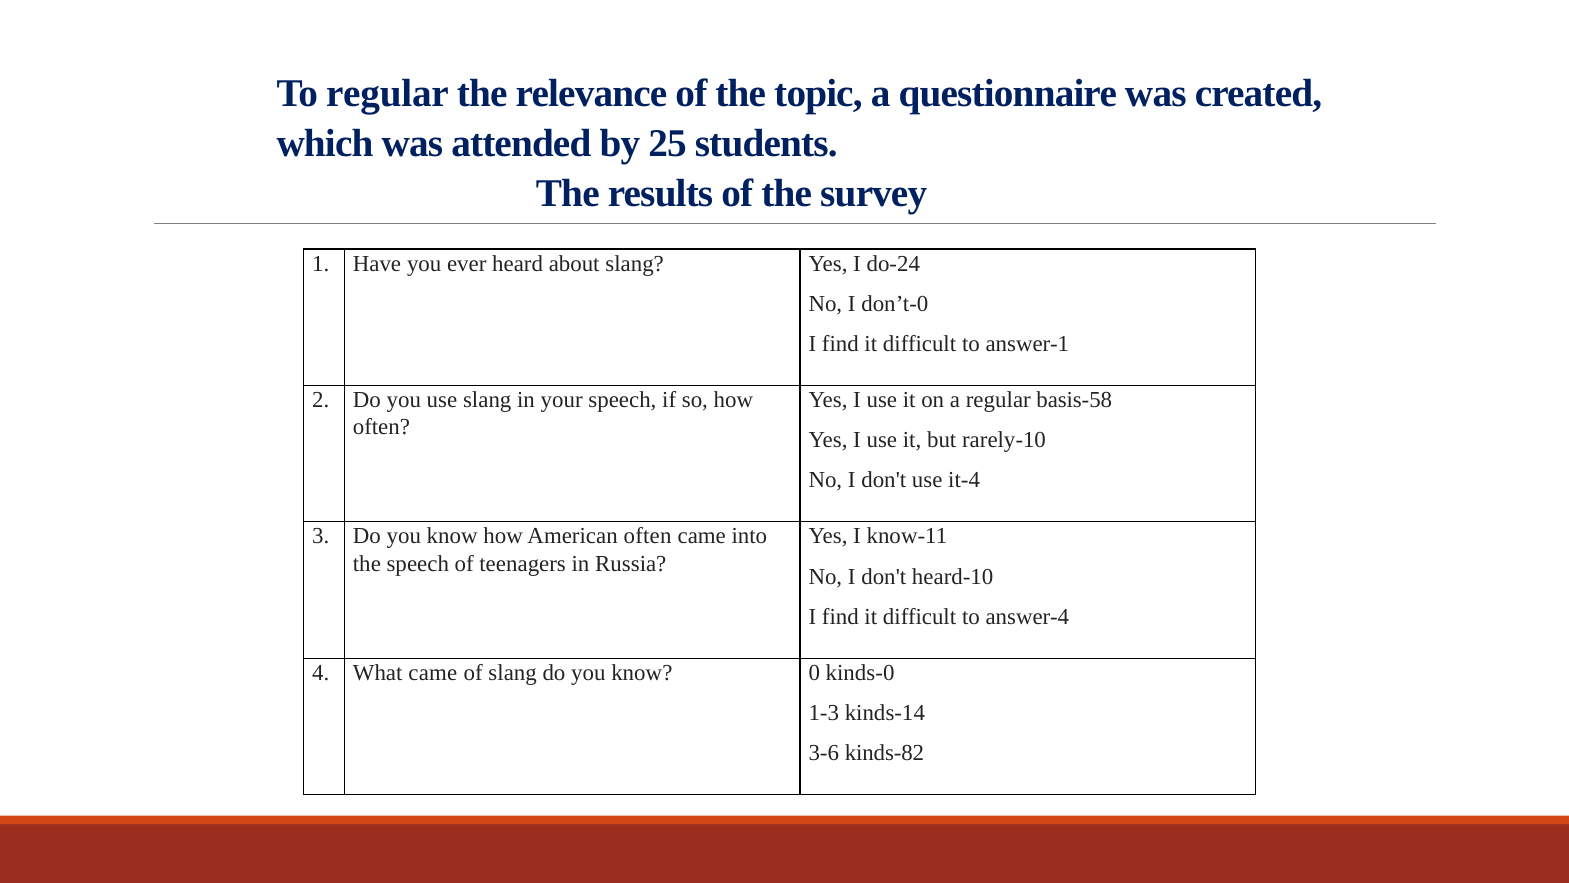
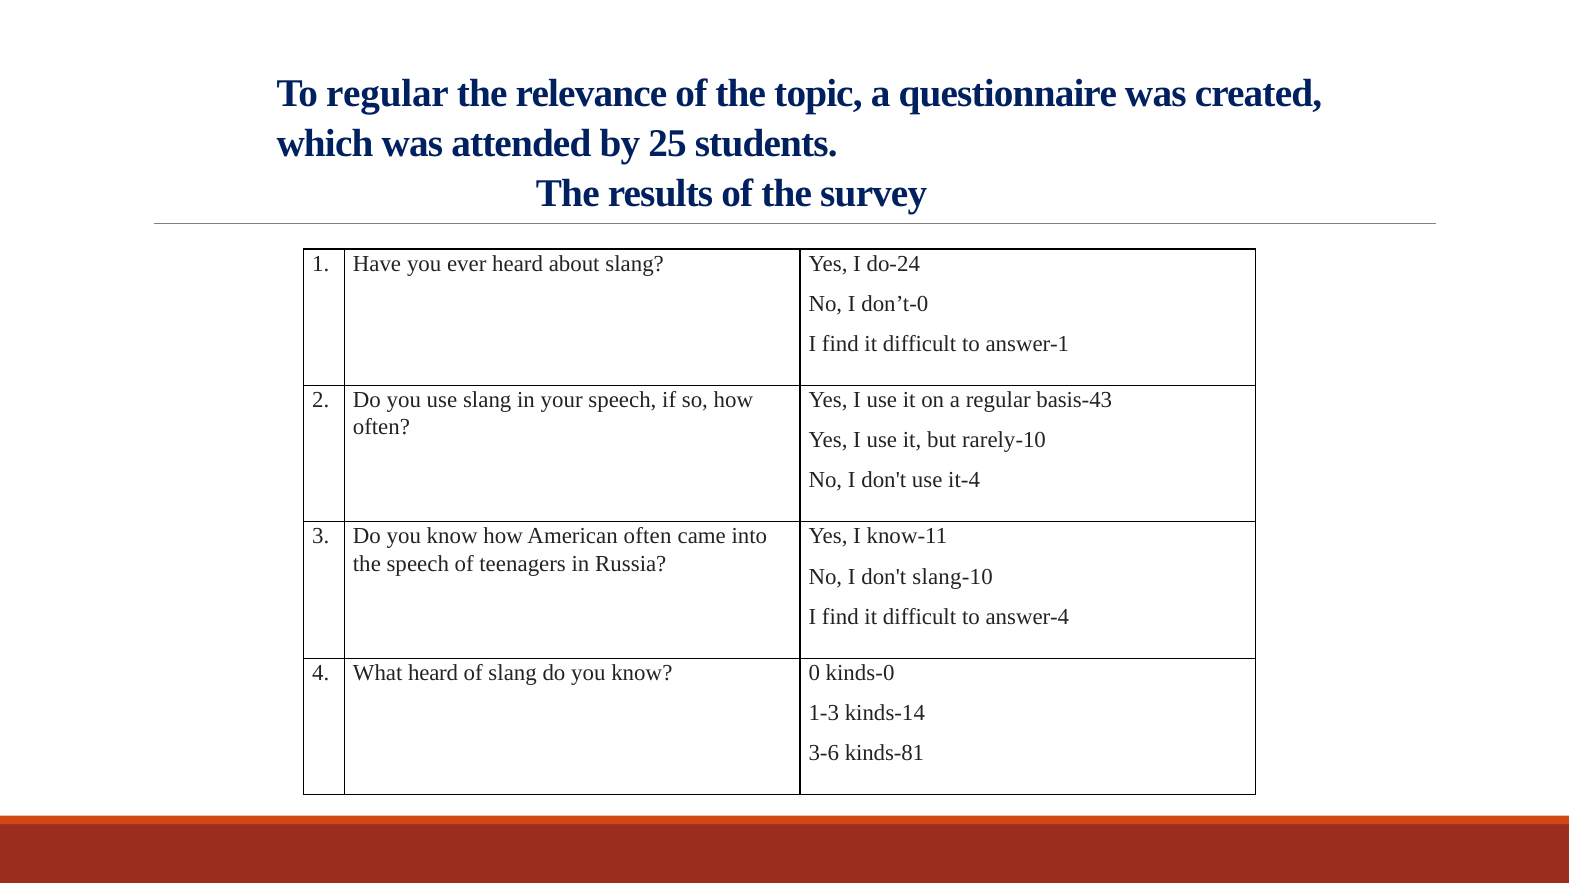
basis-58: basis-58 -> basis-43
heard-10: heard-10 -> slang-10
What came: came -> heard
kinds-82: kinds-82 -> kinds-81
